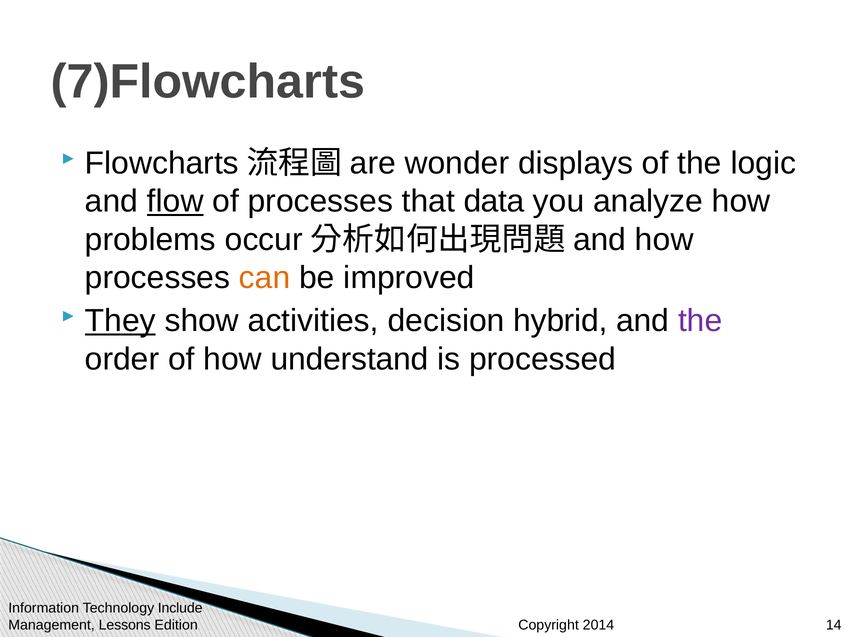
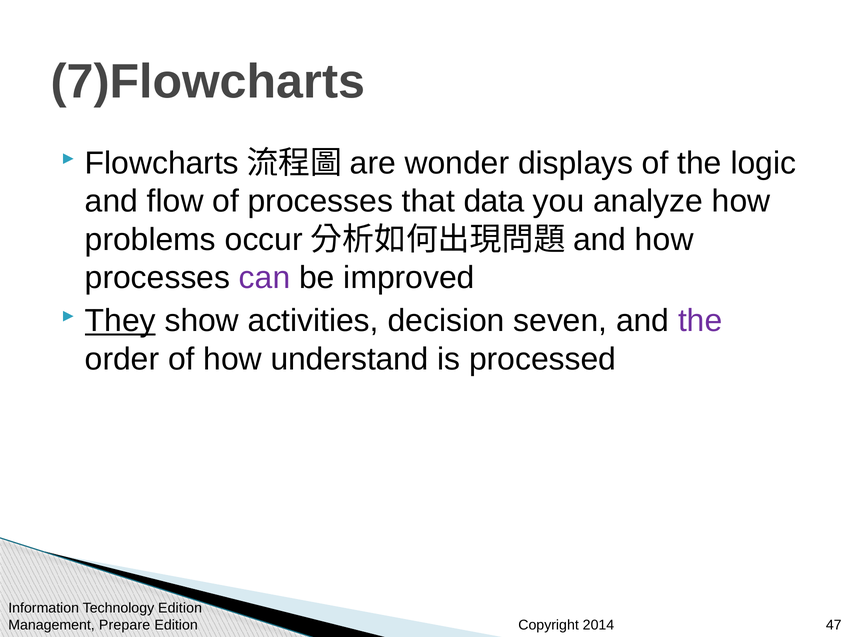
flow underline: present -> none
can colour: orange -> purple
hybrid: hybrid -> seven
Technology Include: Include -> Edition
Lessons: Lessons -> Prepare
14: 14 -> 47
